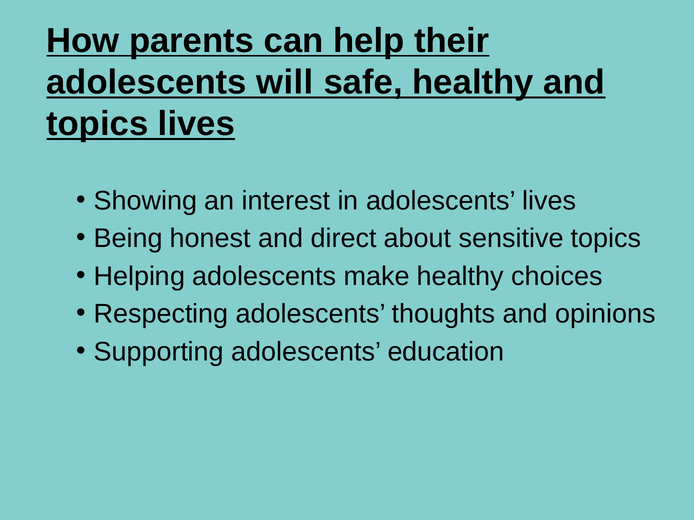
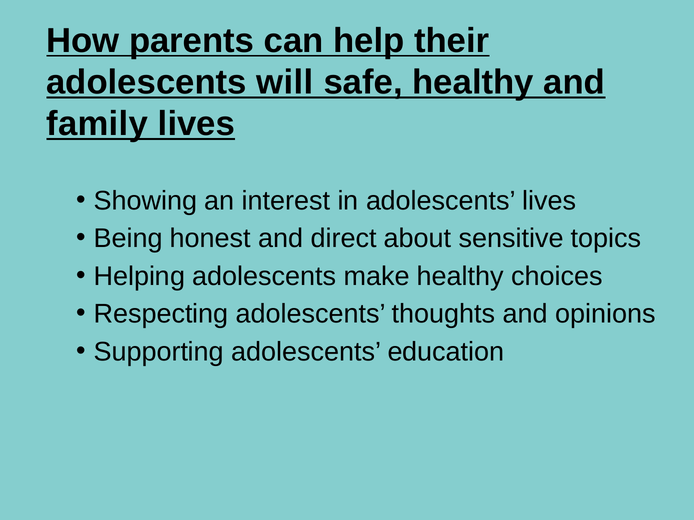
topics at (97, 124): topics -> family
